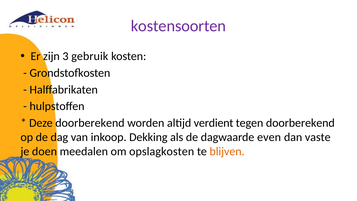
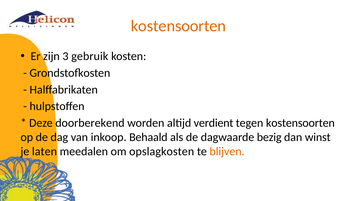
kostensoorten at (178, 26) colour: purple -> orange
tegen doorberekend: doorberekend -> kostensoorten
Dekking: Dekking -> Behaald
even: even -> bezig
vaste: vaste -> winst
doen: doen -> laten
